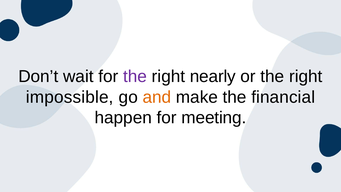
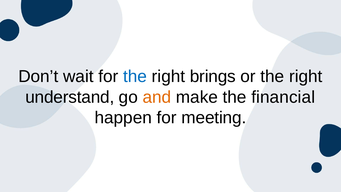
the at (135, 76) colour: purple -> blue
nearly: nearly -> brings
impossible: impossible -> understand
